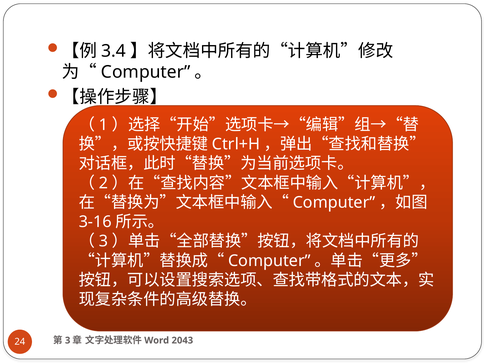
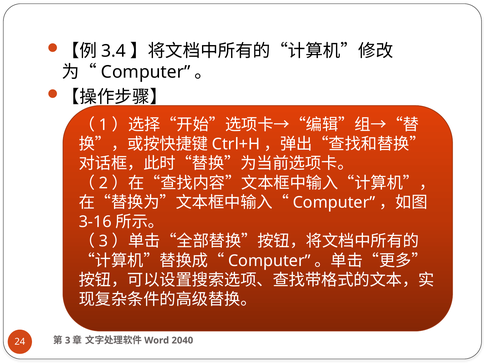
2043: 2043 -> 2040
